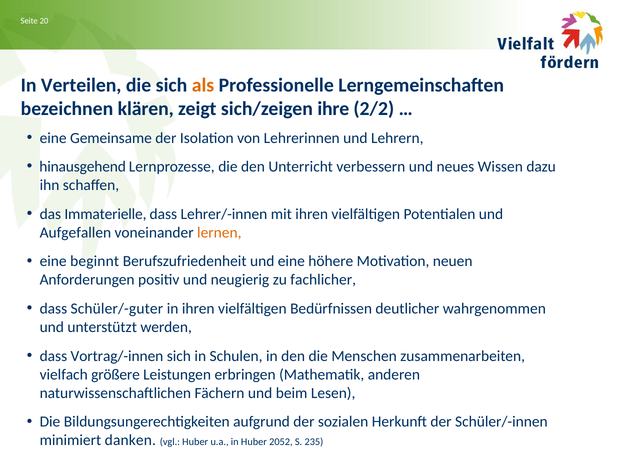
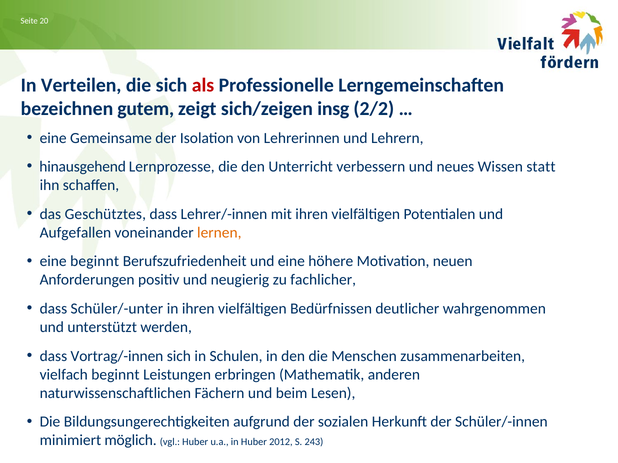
als colour: orange -> red
klären: klären -> gutem
ihre: ihre -> insg
dazu: dazu -> statt
Immaterielle: Immaterielle -> Geschütztes
Schüler/-guter: Schüler/-guter -> Schüler/-unter
vielfach größere: größere -> beginnt
danken: danken -> möglich
2052: 2052 -> 2012
235: 235 -> 243
